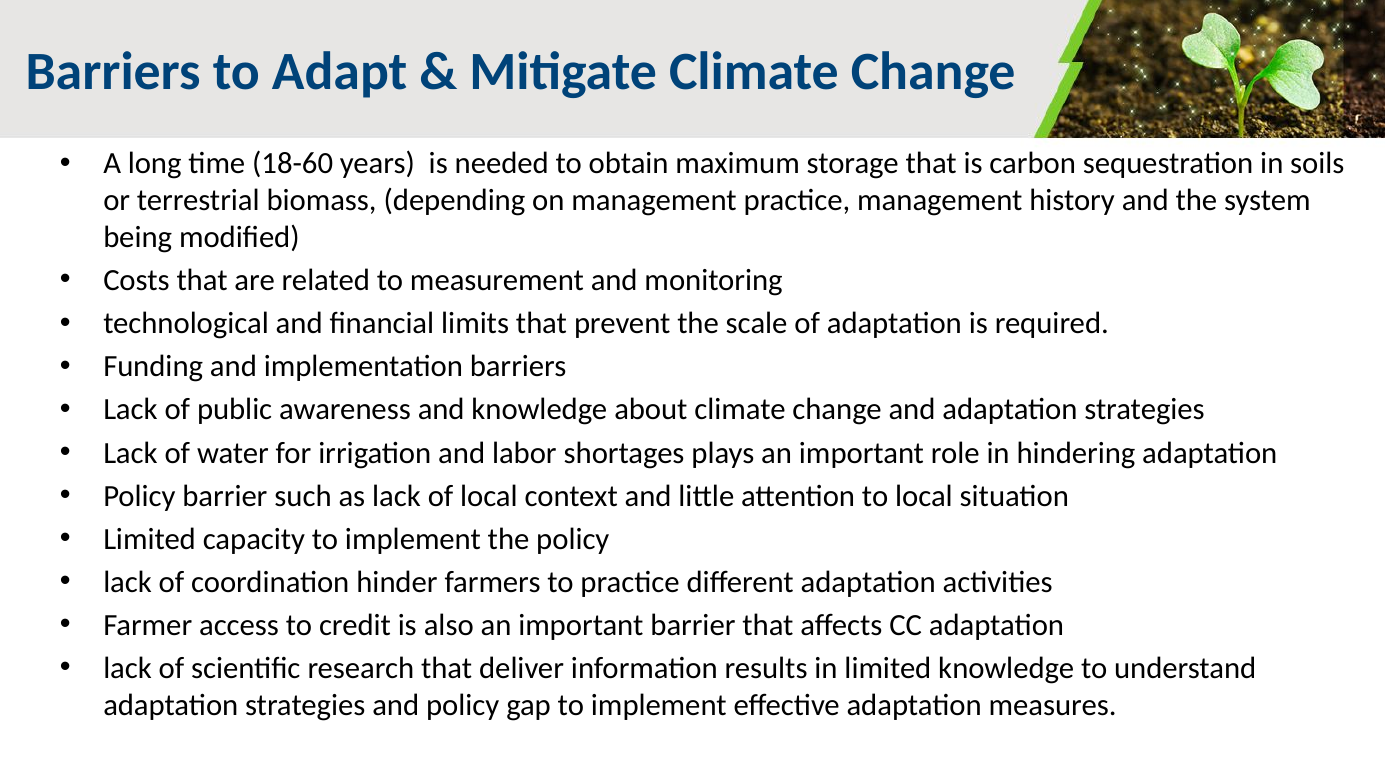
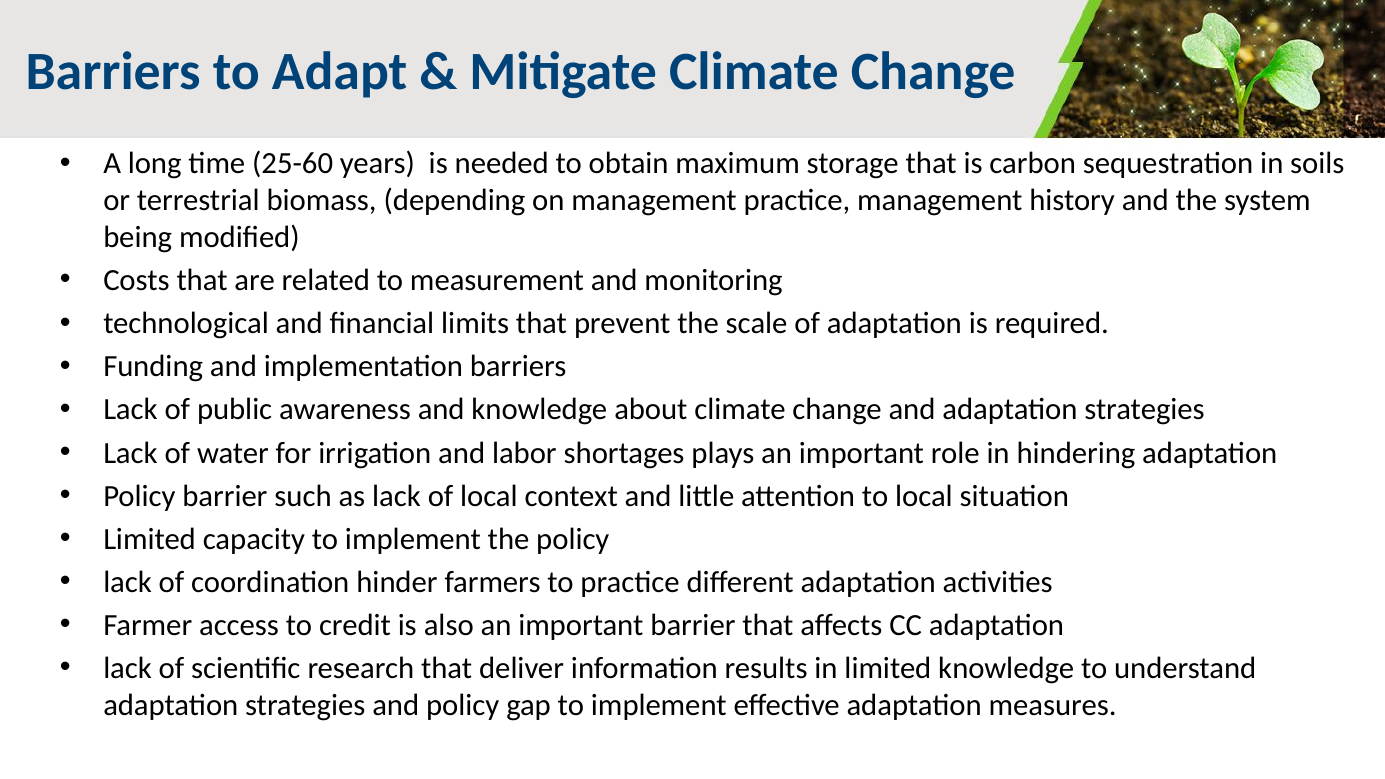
18-60: 18-60 -> 25-60
